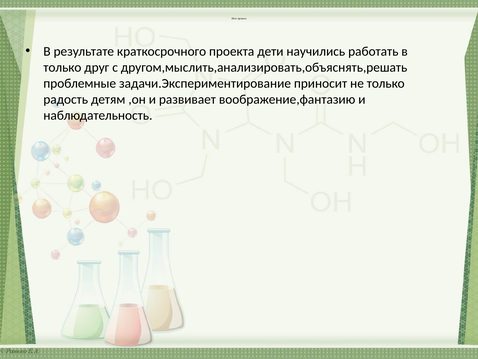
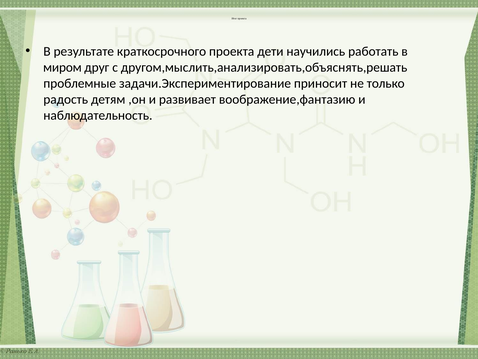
только at (62, 67): только -> миром
